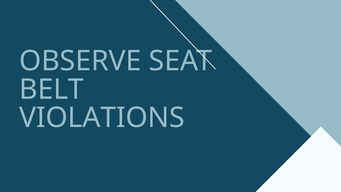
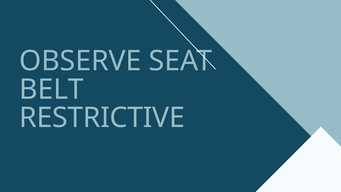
VIOLATIONS: VIOLATIONS -> RESTRICTIVE
